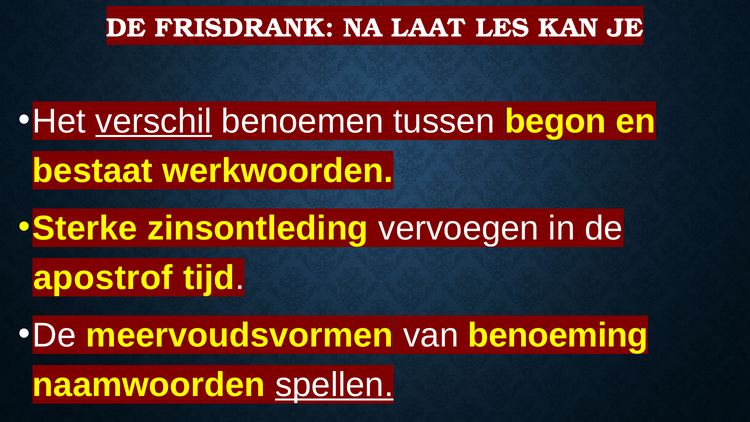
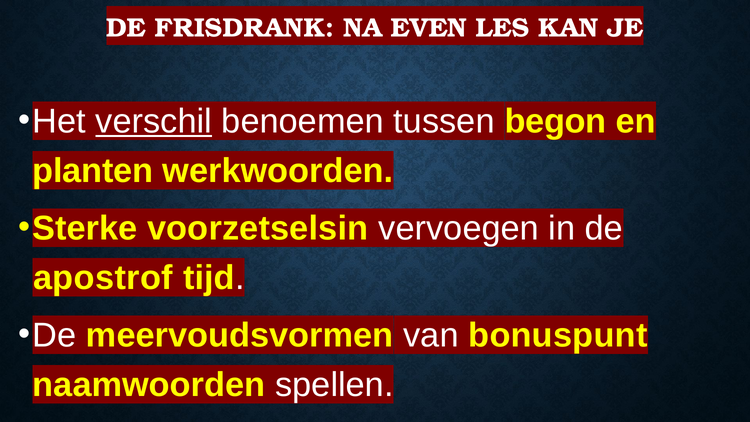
LAAT: LAAT -> EVEN
bestaat: bestaat -> planten
zinsontleding: zinsontleding -> voorzetselsin
benoeming: benoeming -> bonuspunt
spellen underline: present -> none
